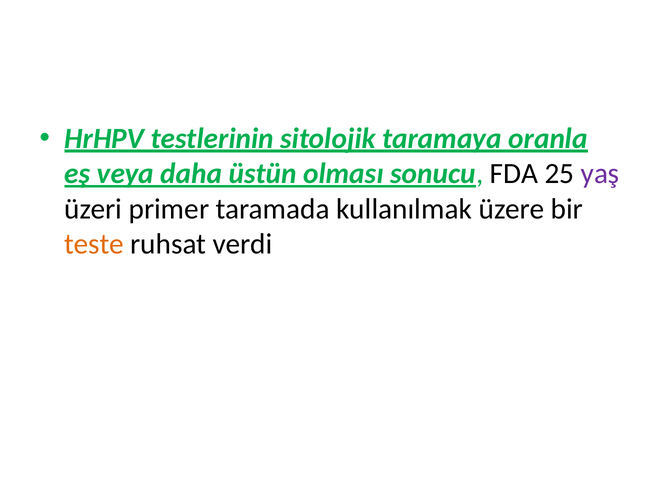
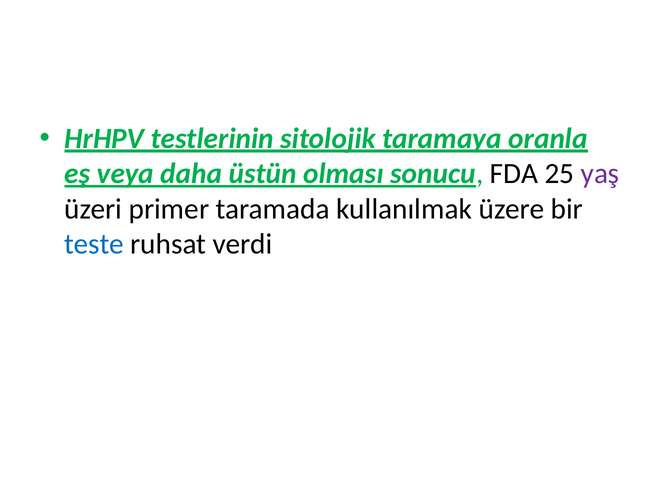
teste colour: orange -> blue
